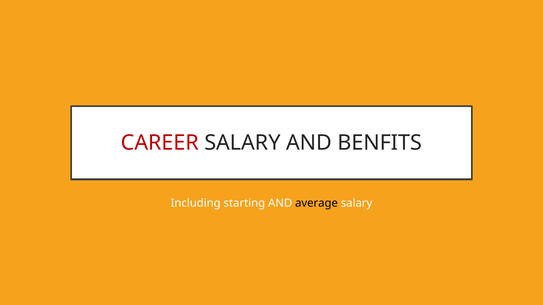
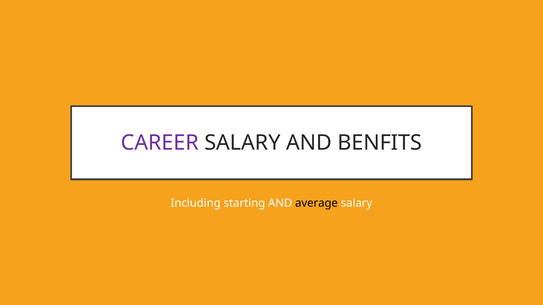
CAREER colour: red -> purple
